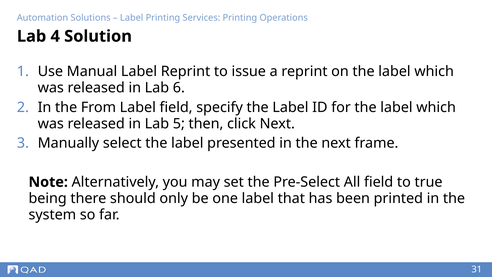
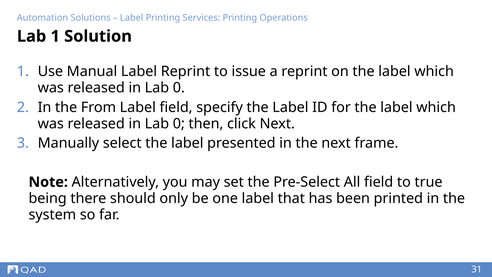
Lab 4: 4 -> 1
6 at (179, 88): 6 -> 0
5 at (179, 124): 5 -> 0
